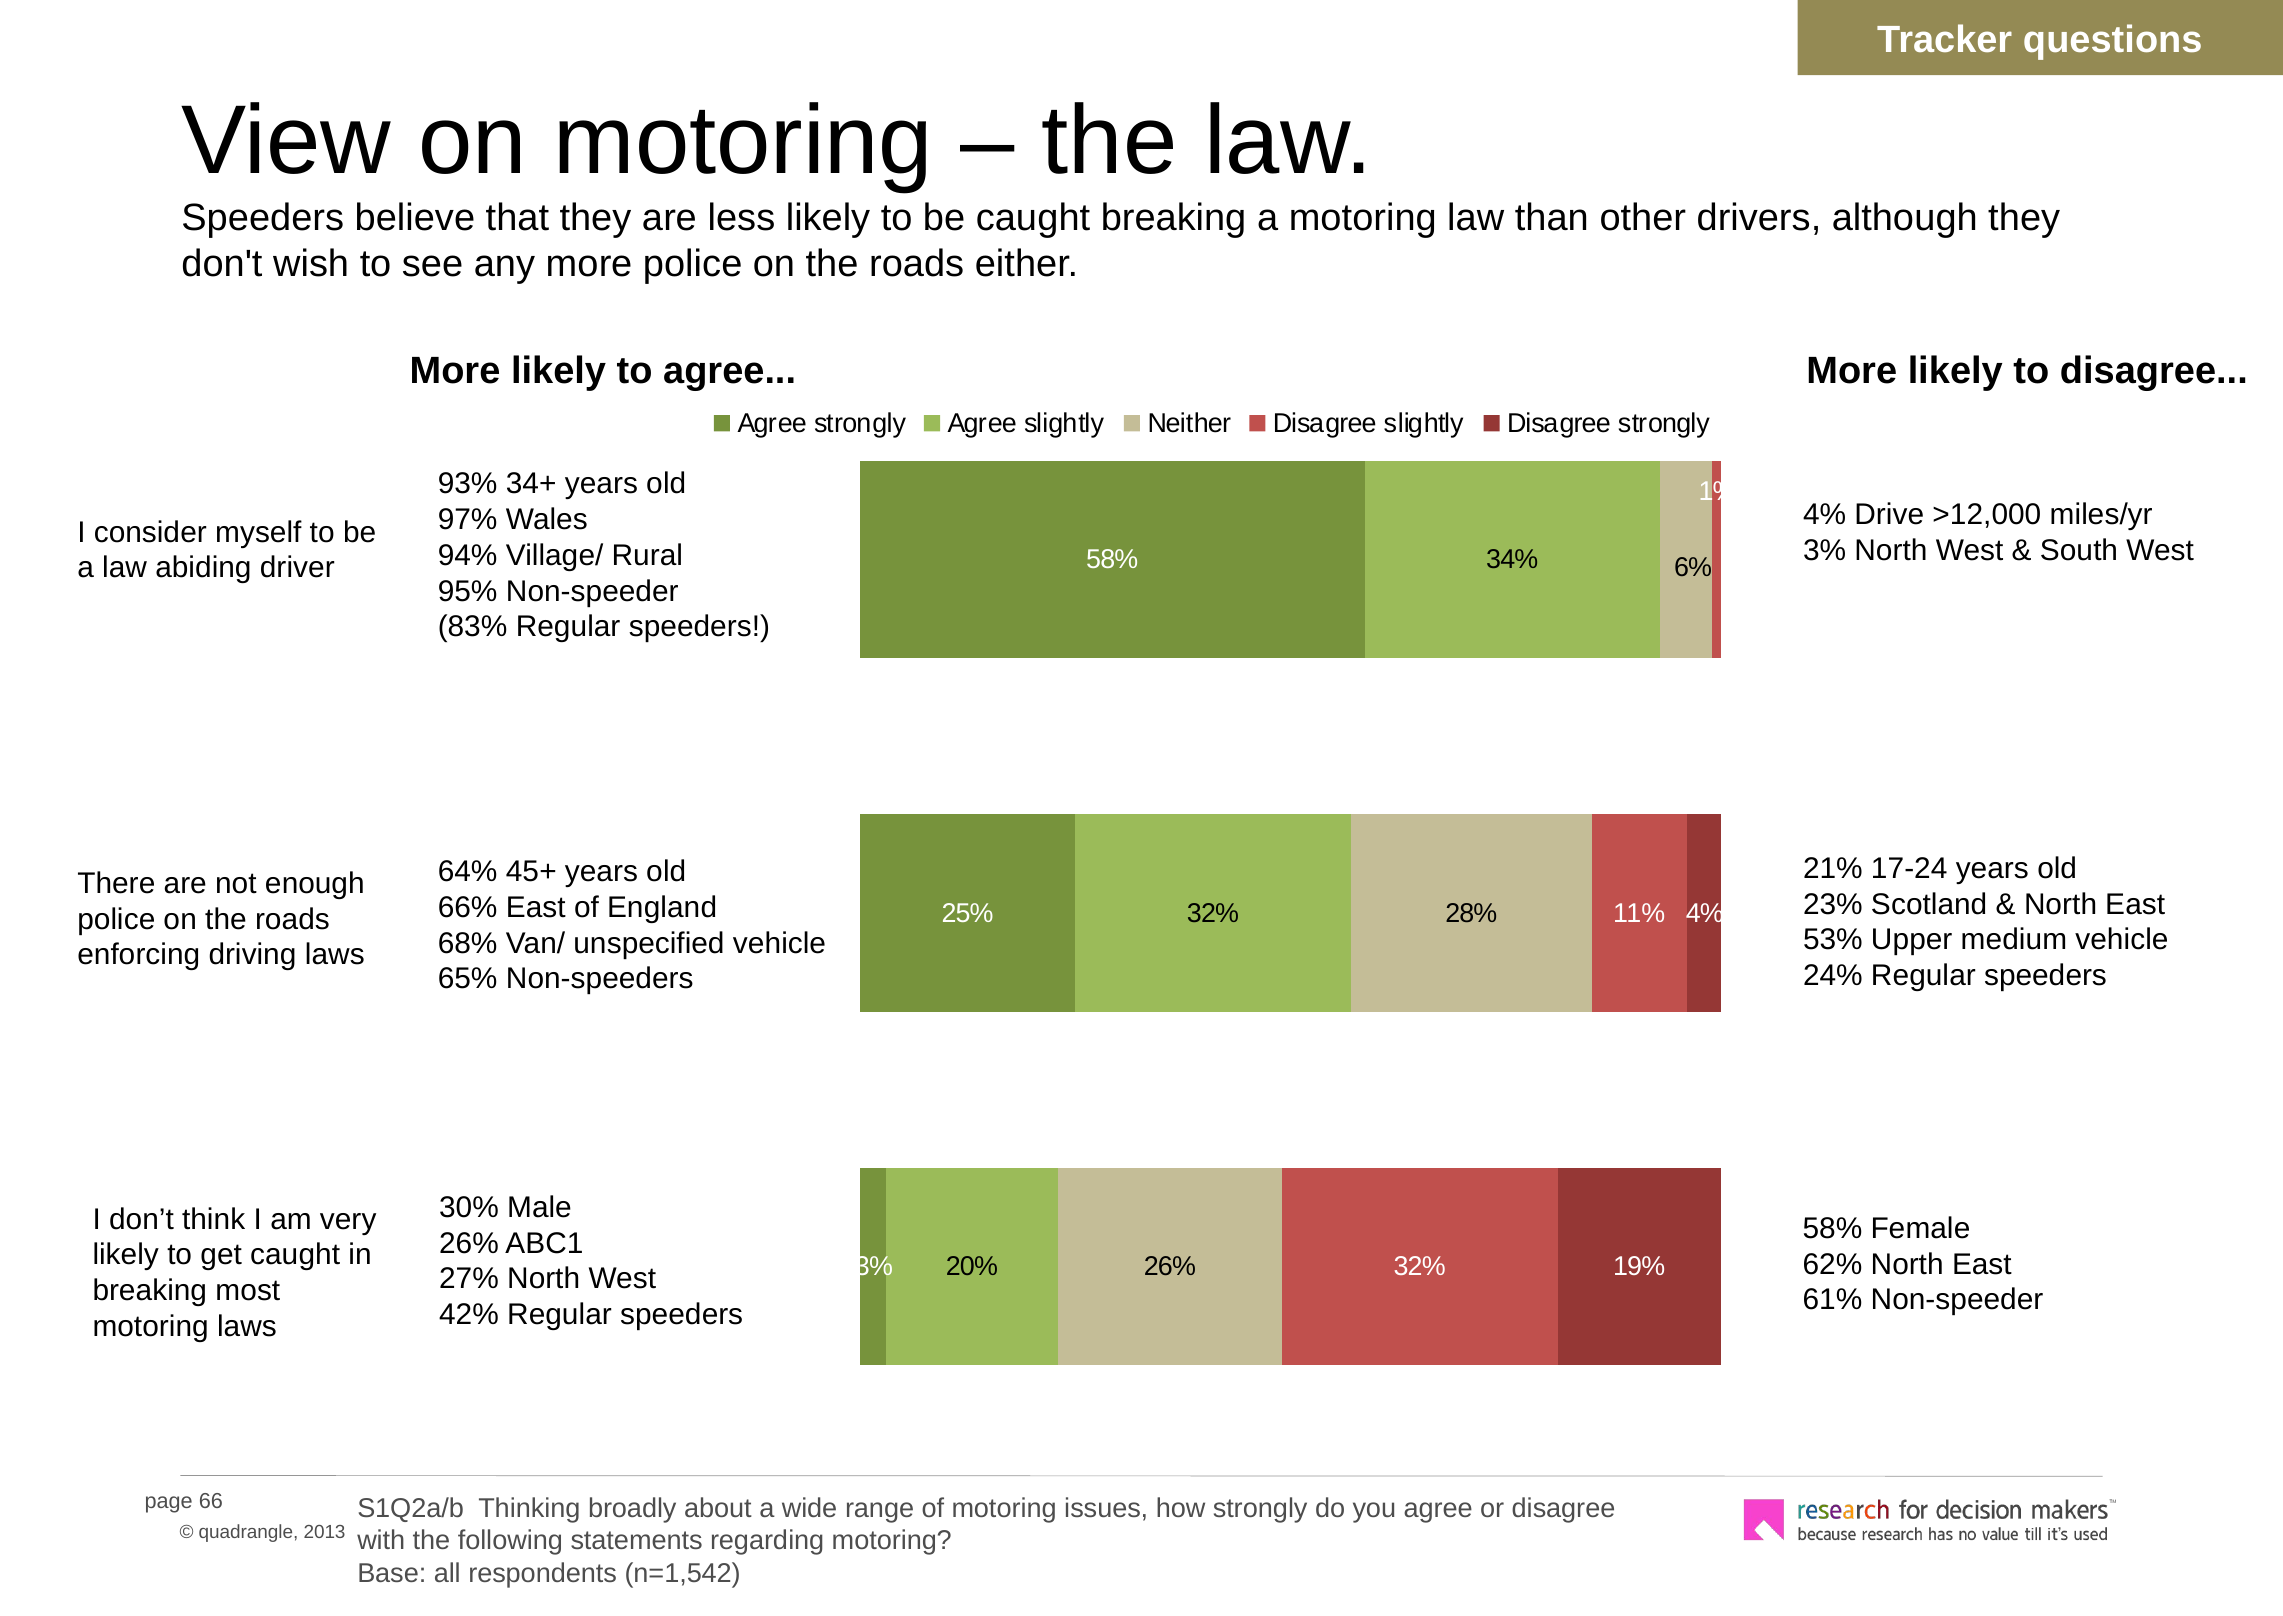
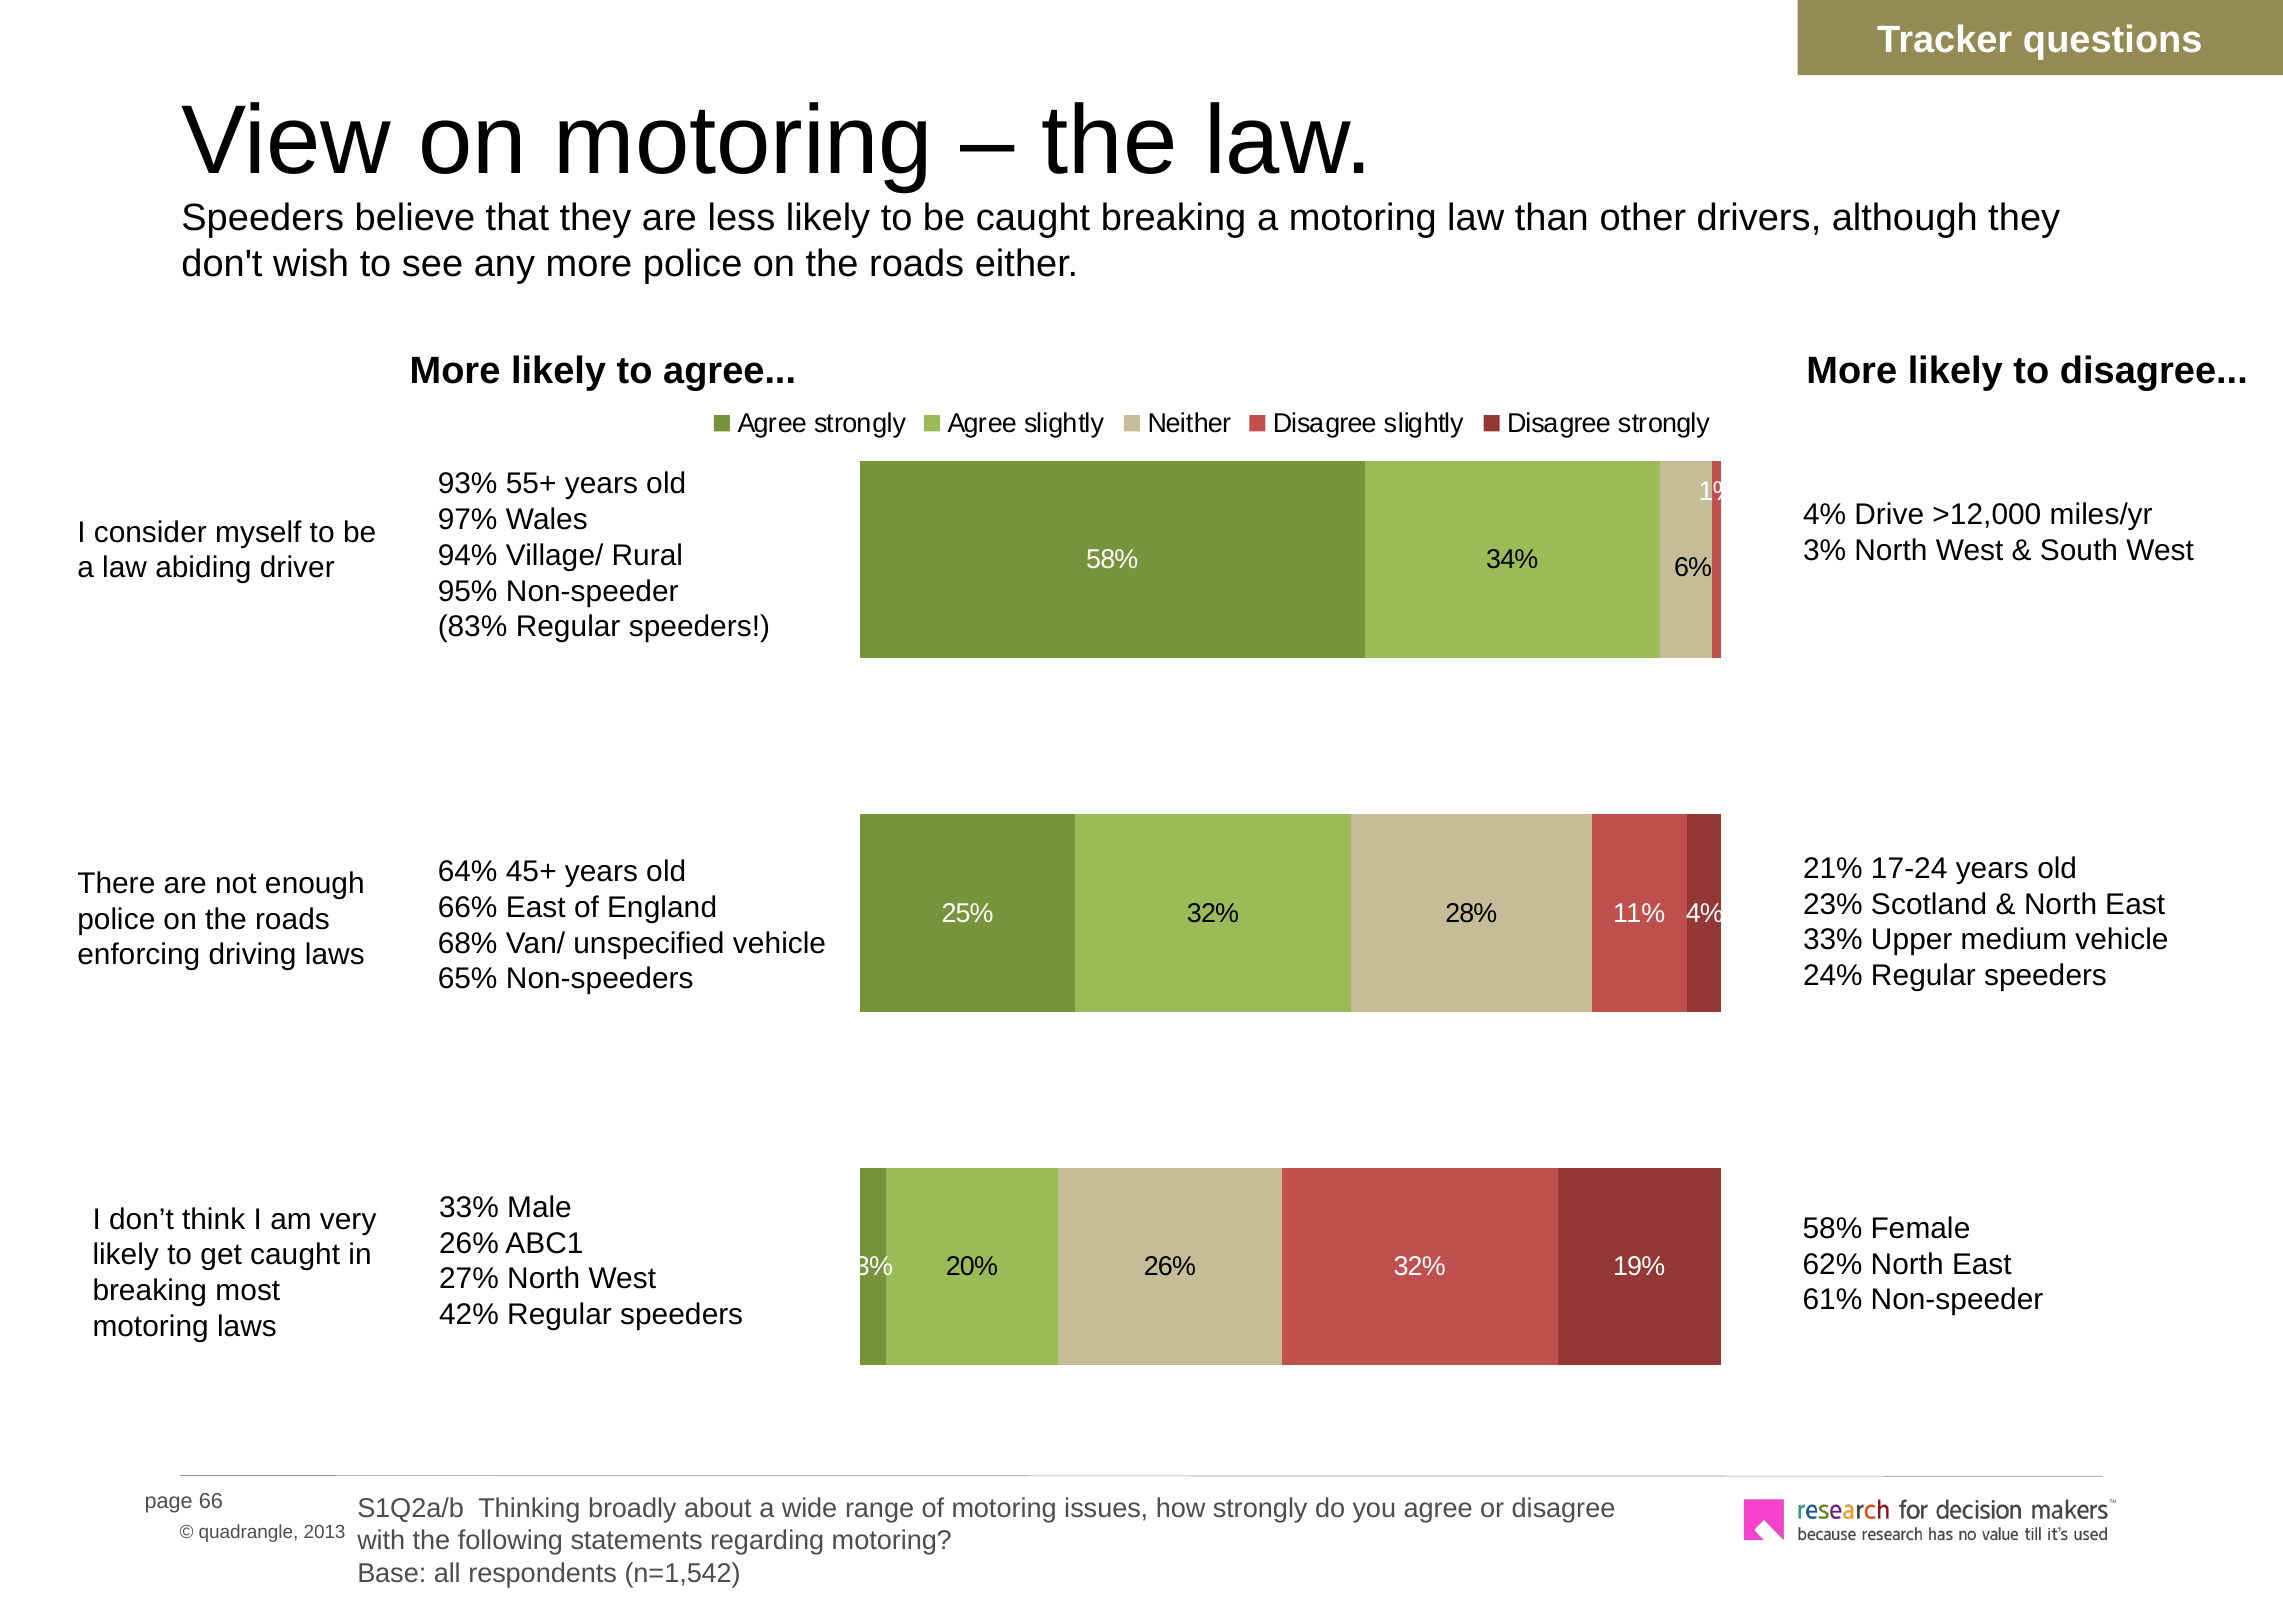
34+: 34+ -> 55+
53% at (1833, 940): 53% -> 33%
30% at (469, 1207): 30% -> 33%
